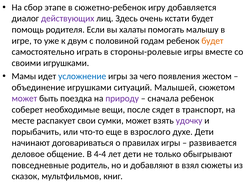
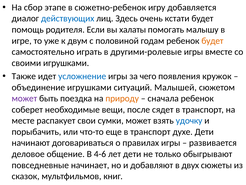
действующих colour: purple -> blue
стороны-ролевые: стороны-ролевые -> другими-ролевые
Мамы: Мамы -> Также
жестом: жестом -> кружок
природу colour: purple -> orange
удочку colour: purple -> blue
еще в взрослого: взрослого -> транспорт
4-4: 4-4 -> 4-6
родитель: родитель -> начинает
взял: взял -> двух
